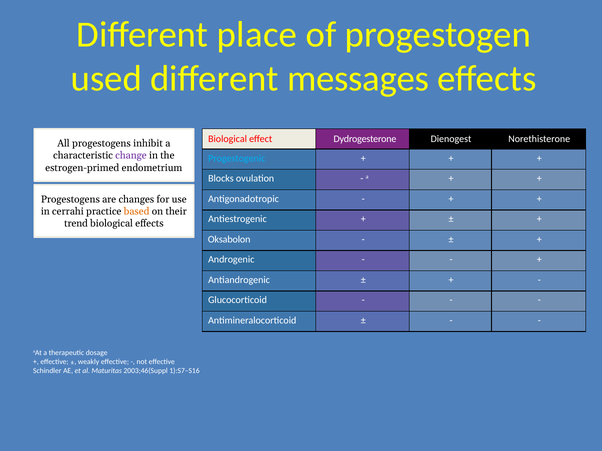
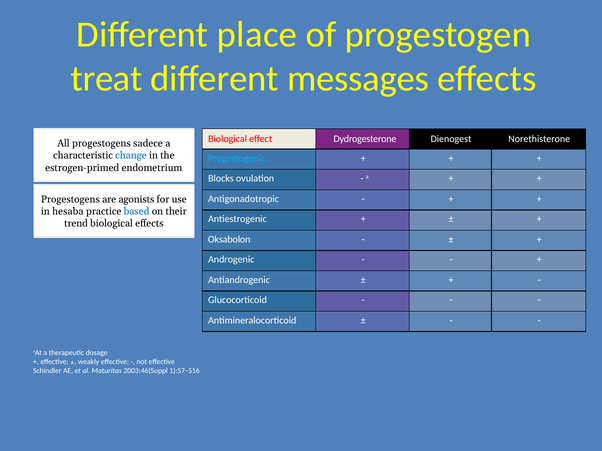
used: used -> treat
inhibit: inhibit -> sadece
change colour: purple -> blue
changes: changes -> agonists
cerrahi: cerrahi -> hesaba
based colour: orange -> blue
